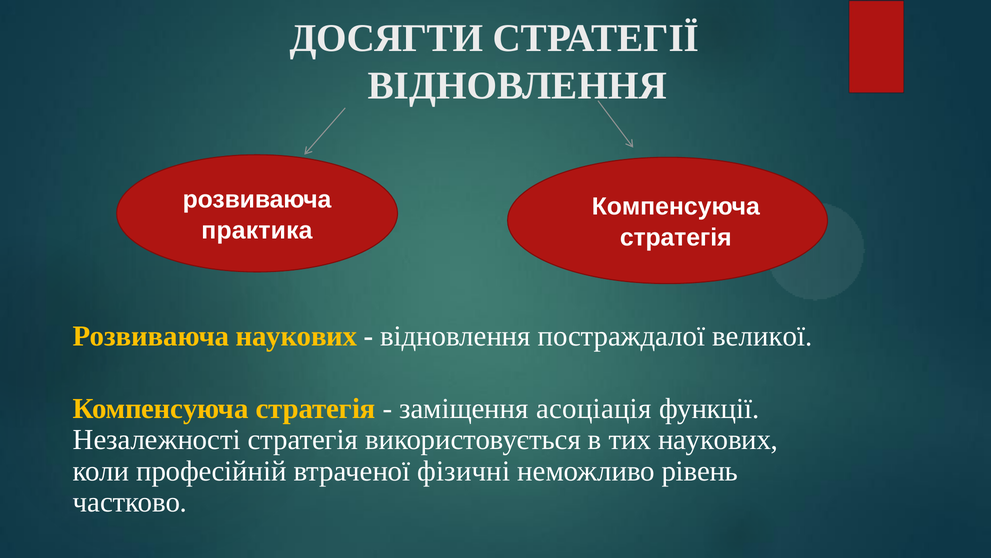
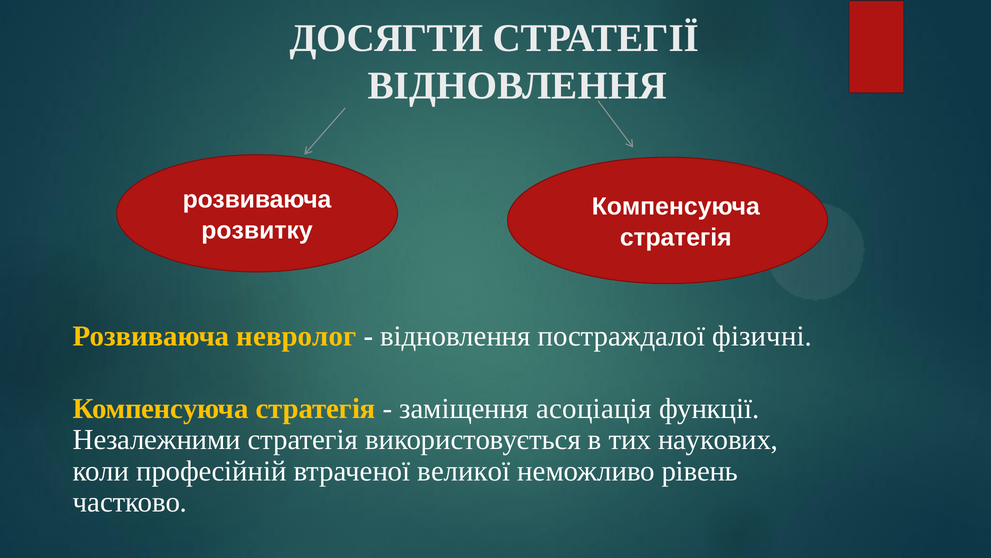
практика: практика -> розвитку
Розвиваюча наукових: наукових -> невролог
великої: великої -> фізичні
Незалежності: Незалежності -> Незалежними
фізичні: фізичні -> великої
